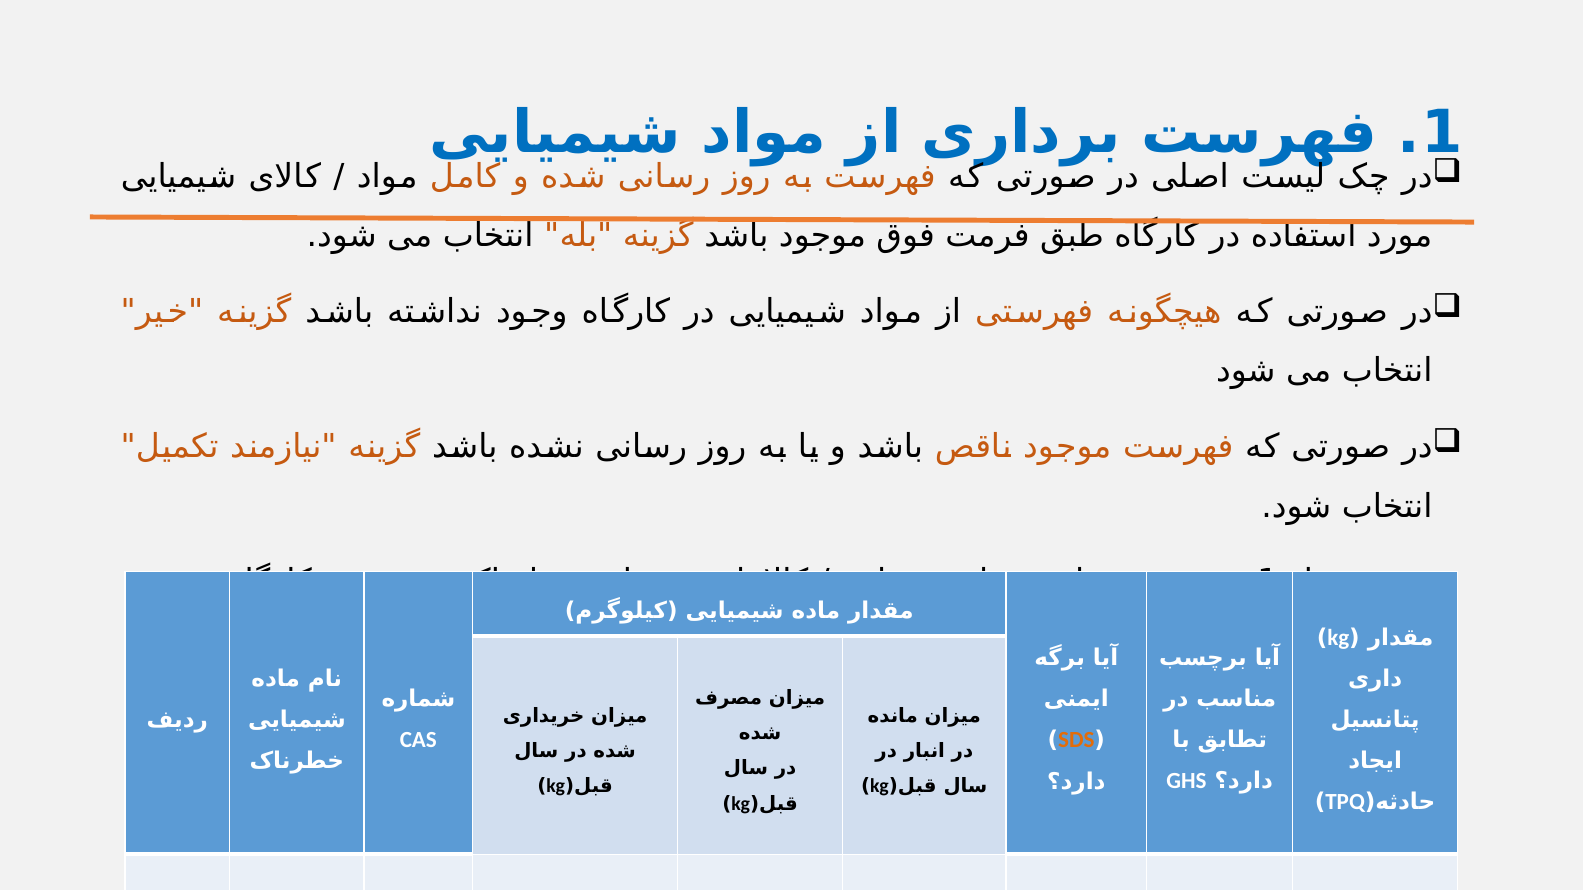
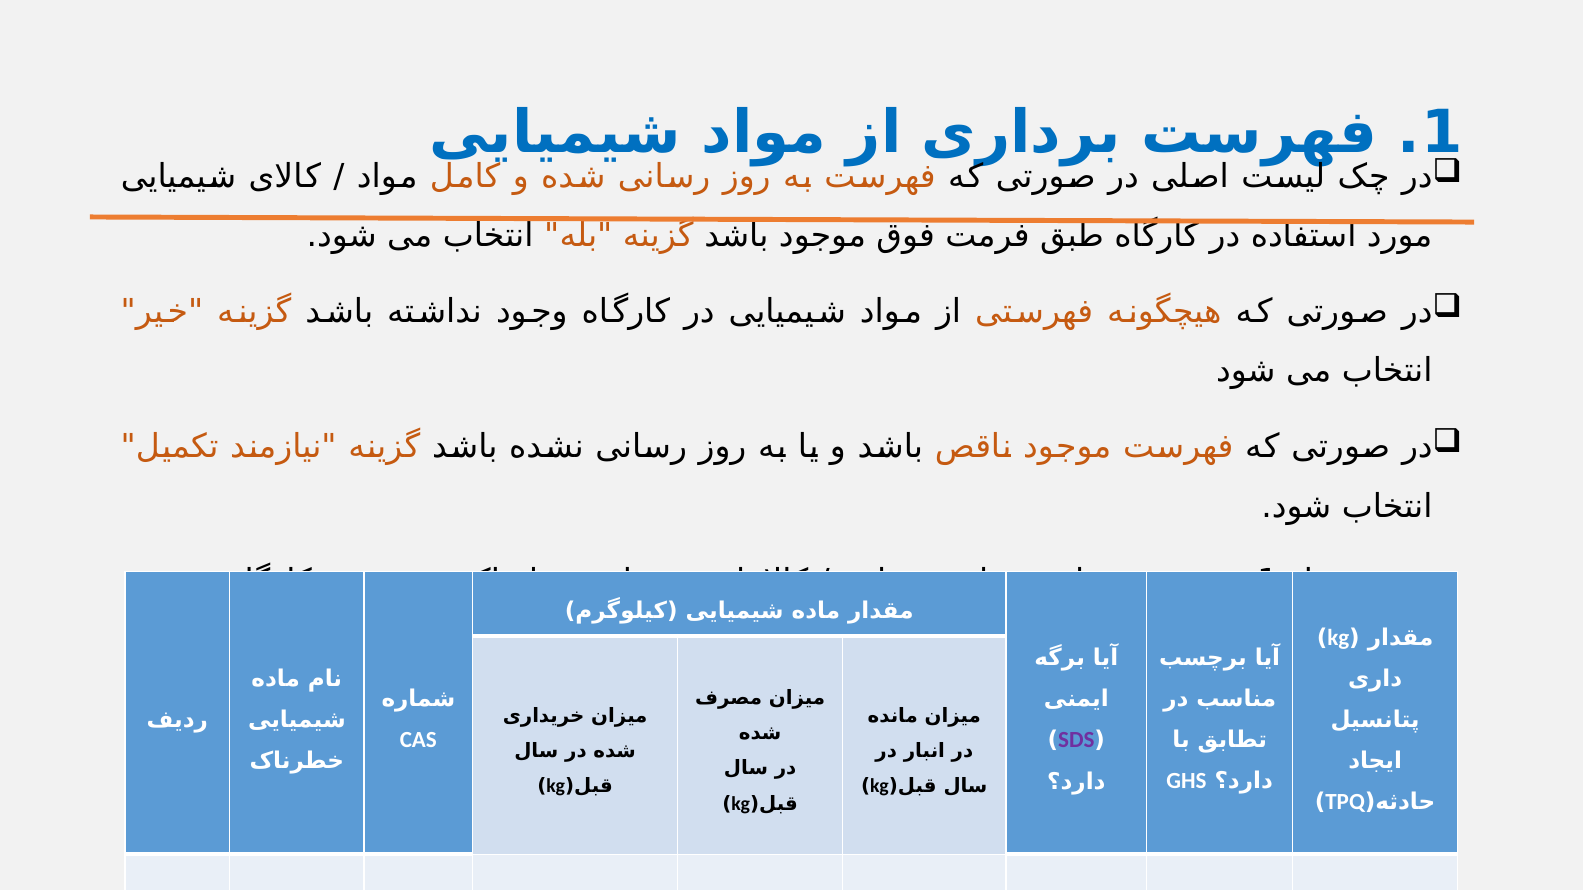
SDS colour: orange -> purple
